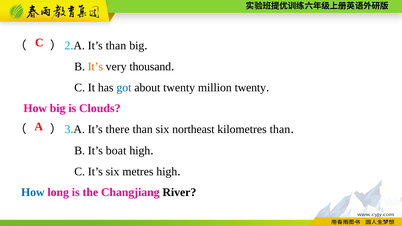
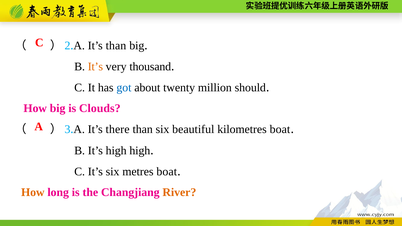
million twenty: twenty -> should
northeast: northeast -> beautiful
kilometres than: than -> boat
It’s boat: boat -> high
metres high: high -> boat
How at (33, 192) colour: blue -> orange
River colour: black -> orange
